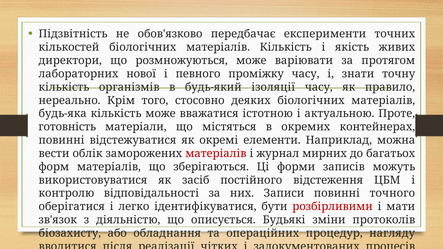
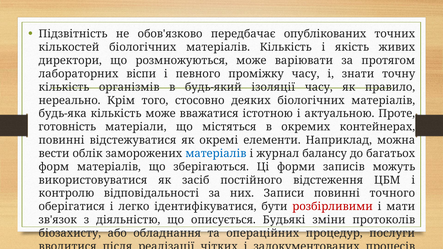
експерименти: експерименти -> опублікованих
нової: нової -> віспи
матеріалів at (216, 154) colour: red -> blue
мирних: мирних -> балансу
нагляду: нагляду -> послуги
